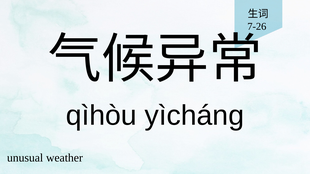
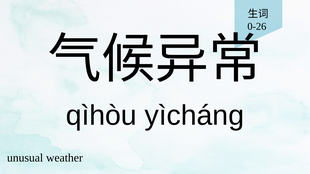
7-26: 7-26 -> 0-26
